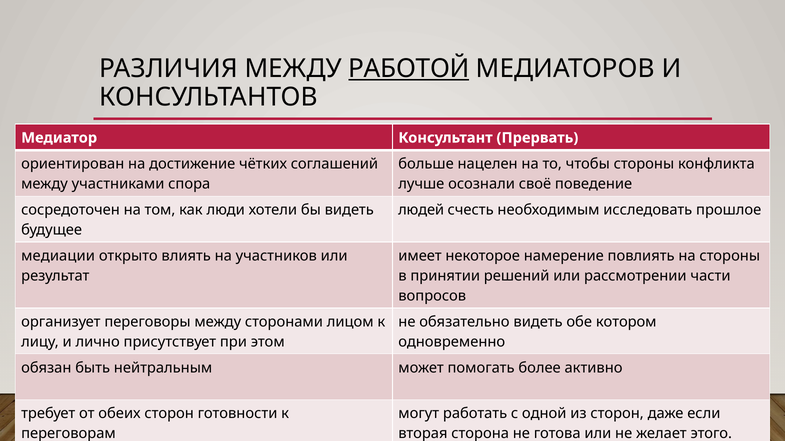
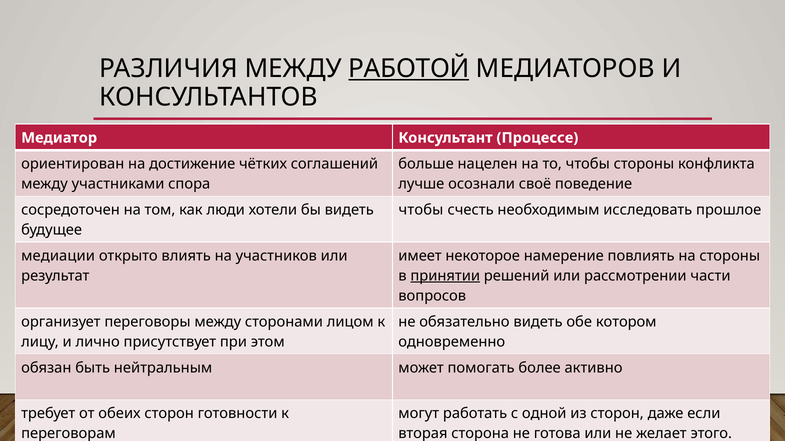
Прервать: Прервать -> Процессе
людей at (421, 210): людей -> чтобы
принятии underline: none -> present
